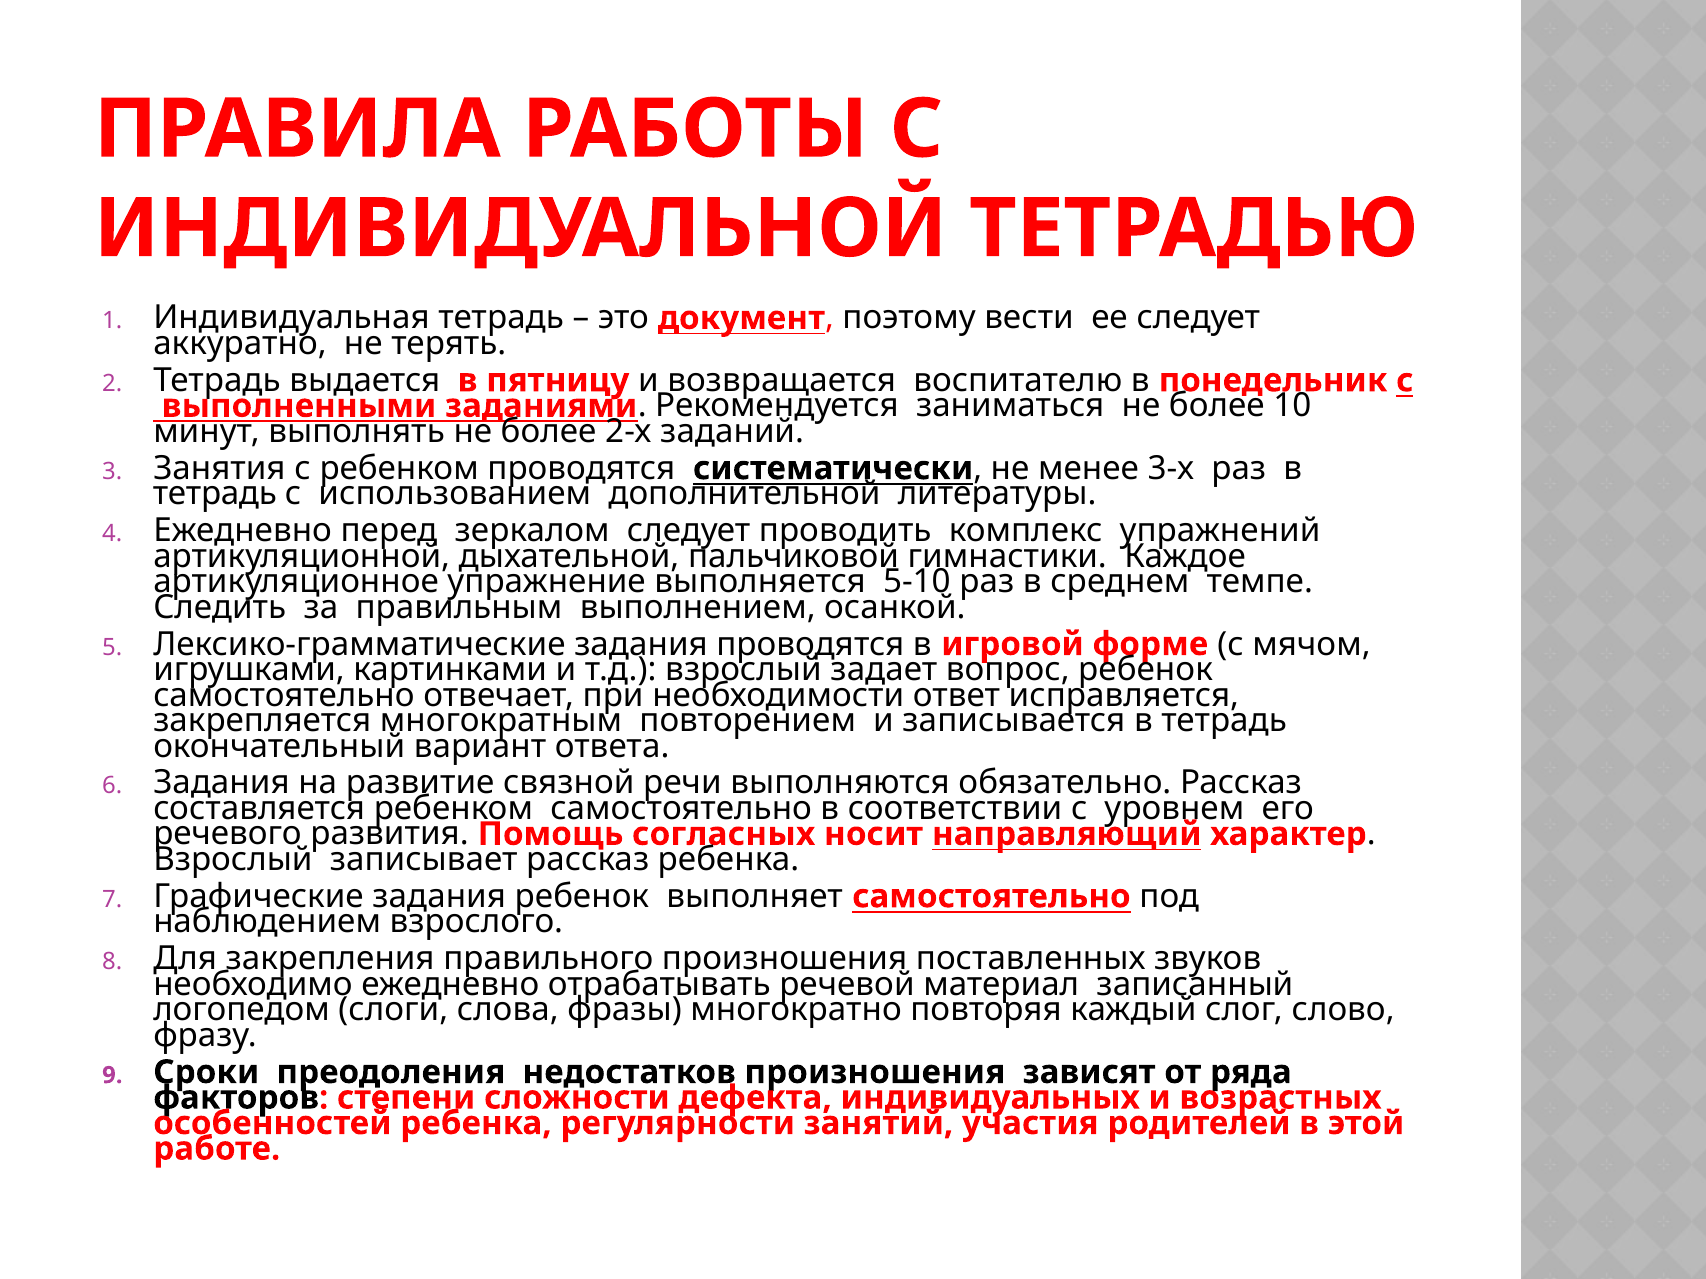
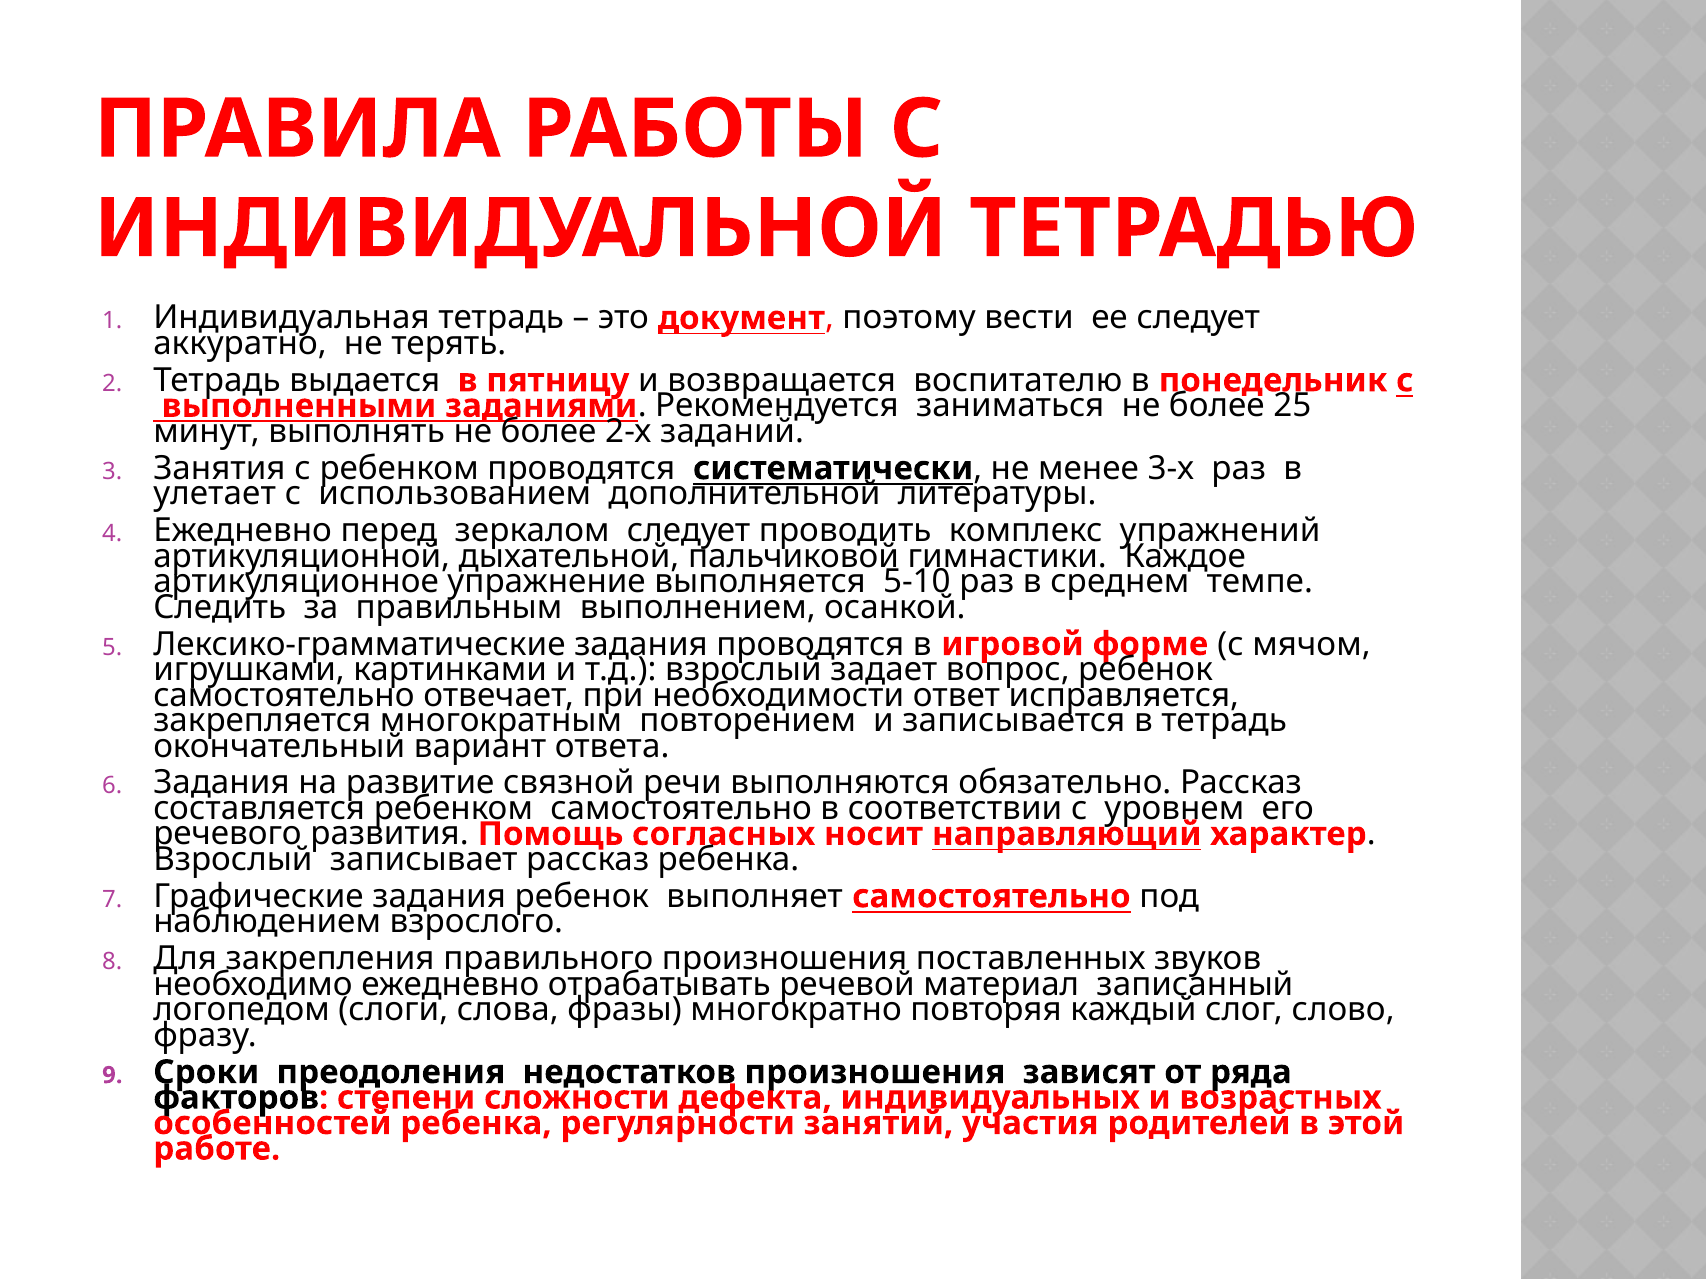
10: 10 -> 25
тетрадь at (215, 494): тетрадь -> улетает
